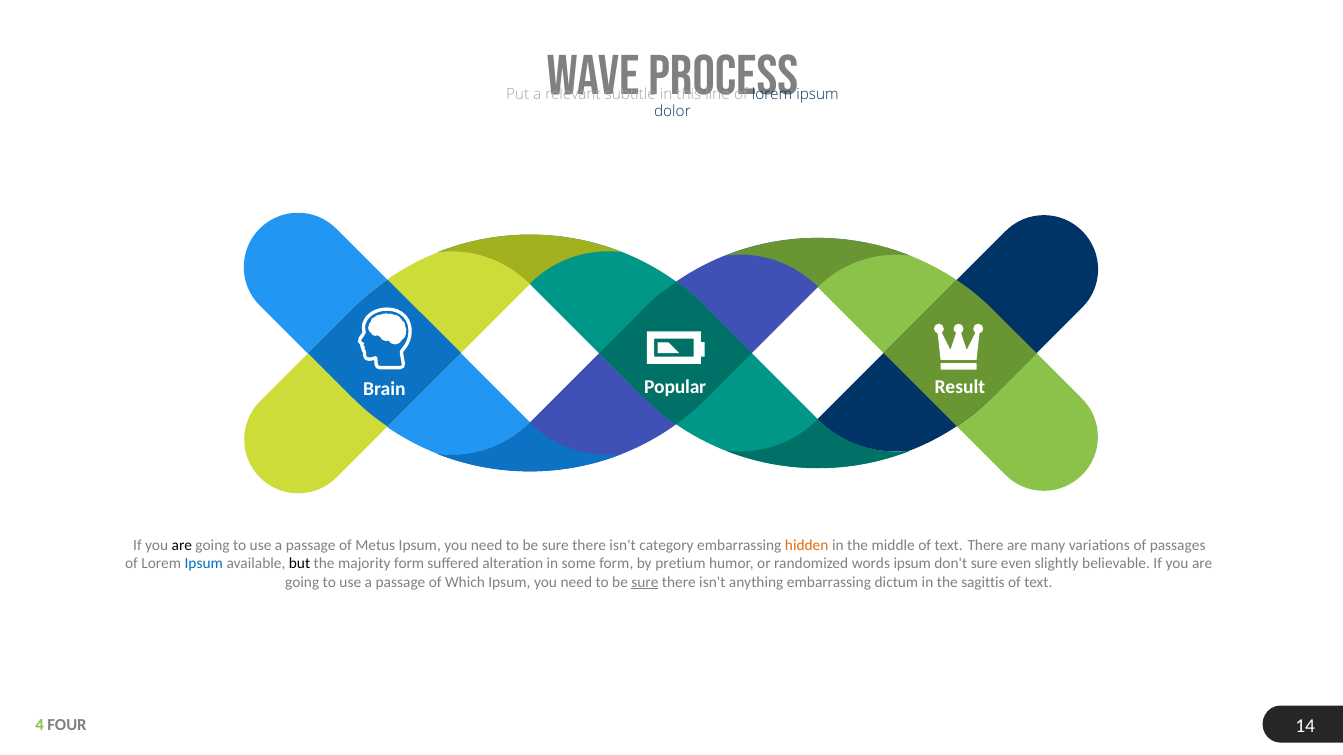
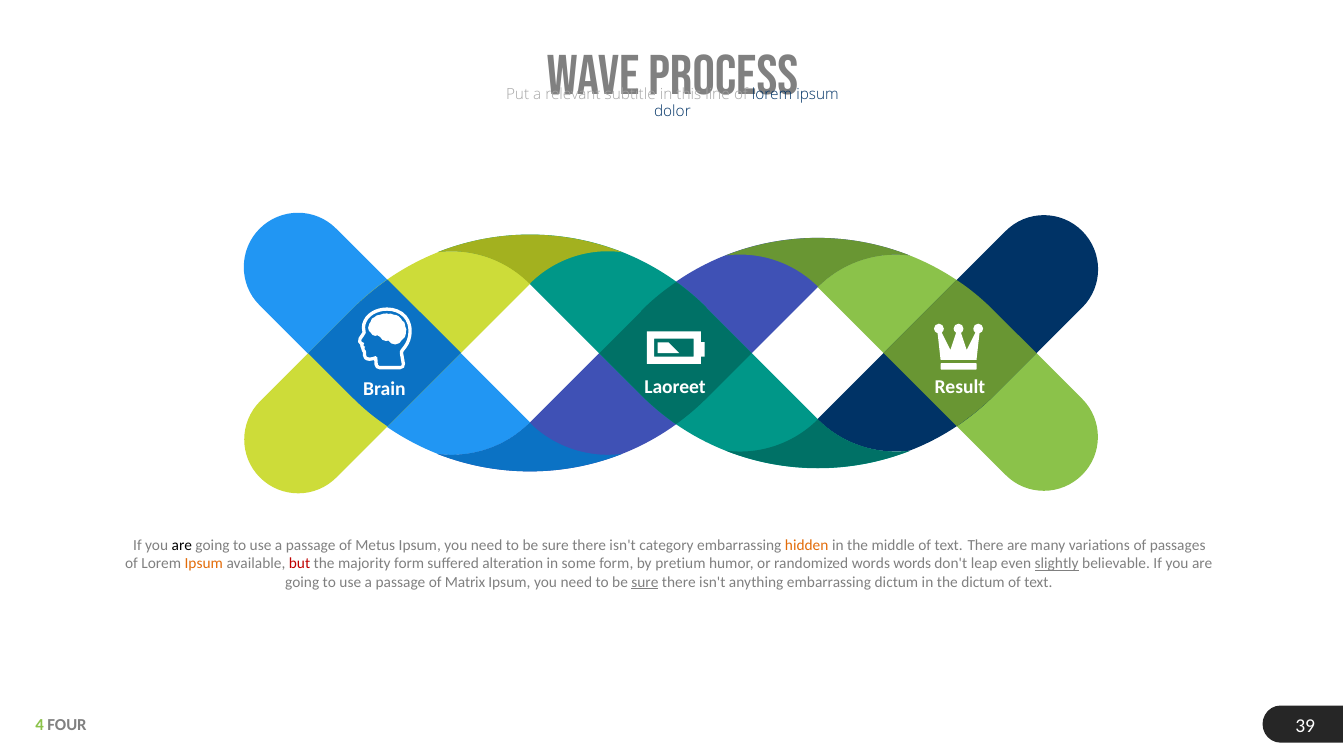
Popular: Popular -> Laoreet
Ipsum at (204, 564) colour: blue -> orange
but colour: black -> red
words ipsum: ipsum -> words
don't sure: sure -> leap
slightly underline: none -> present
Which: Which -> Matrix
the sagittis: sagittis -> dictum
14: 14 -> 39
